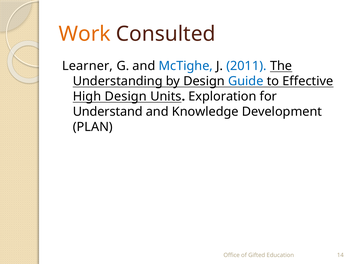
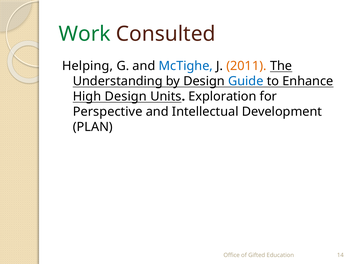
Work colour: orange -> green
Learner: Learner -> Helping
2011 colour: blue -> orange
Effective: Effective -> Enhance
Understand: Understand -> Perspective
Knowledge: Knowledge -> Intellectual
